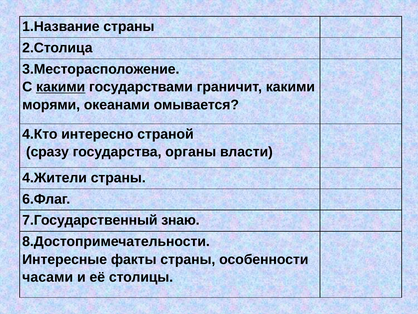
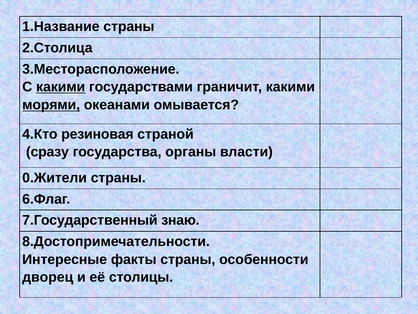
морями underline: none -> present
интересно: интересно -> резиновая
4.Жители: 4.Жители -> 0.Жители
часами: часами -> дворец
